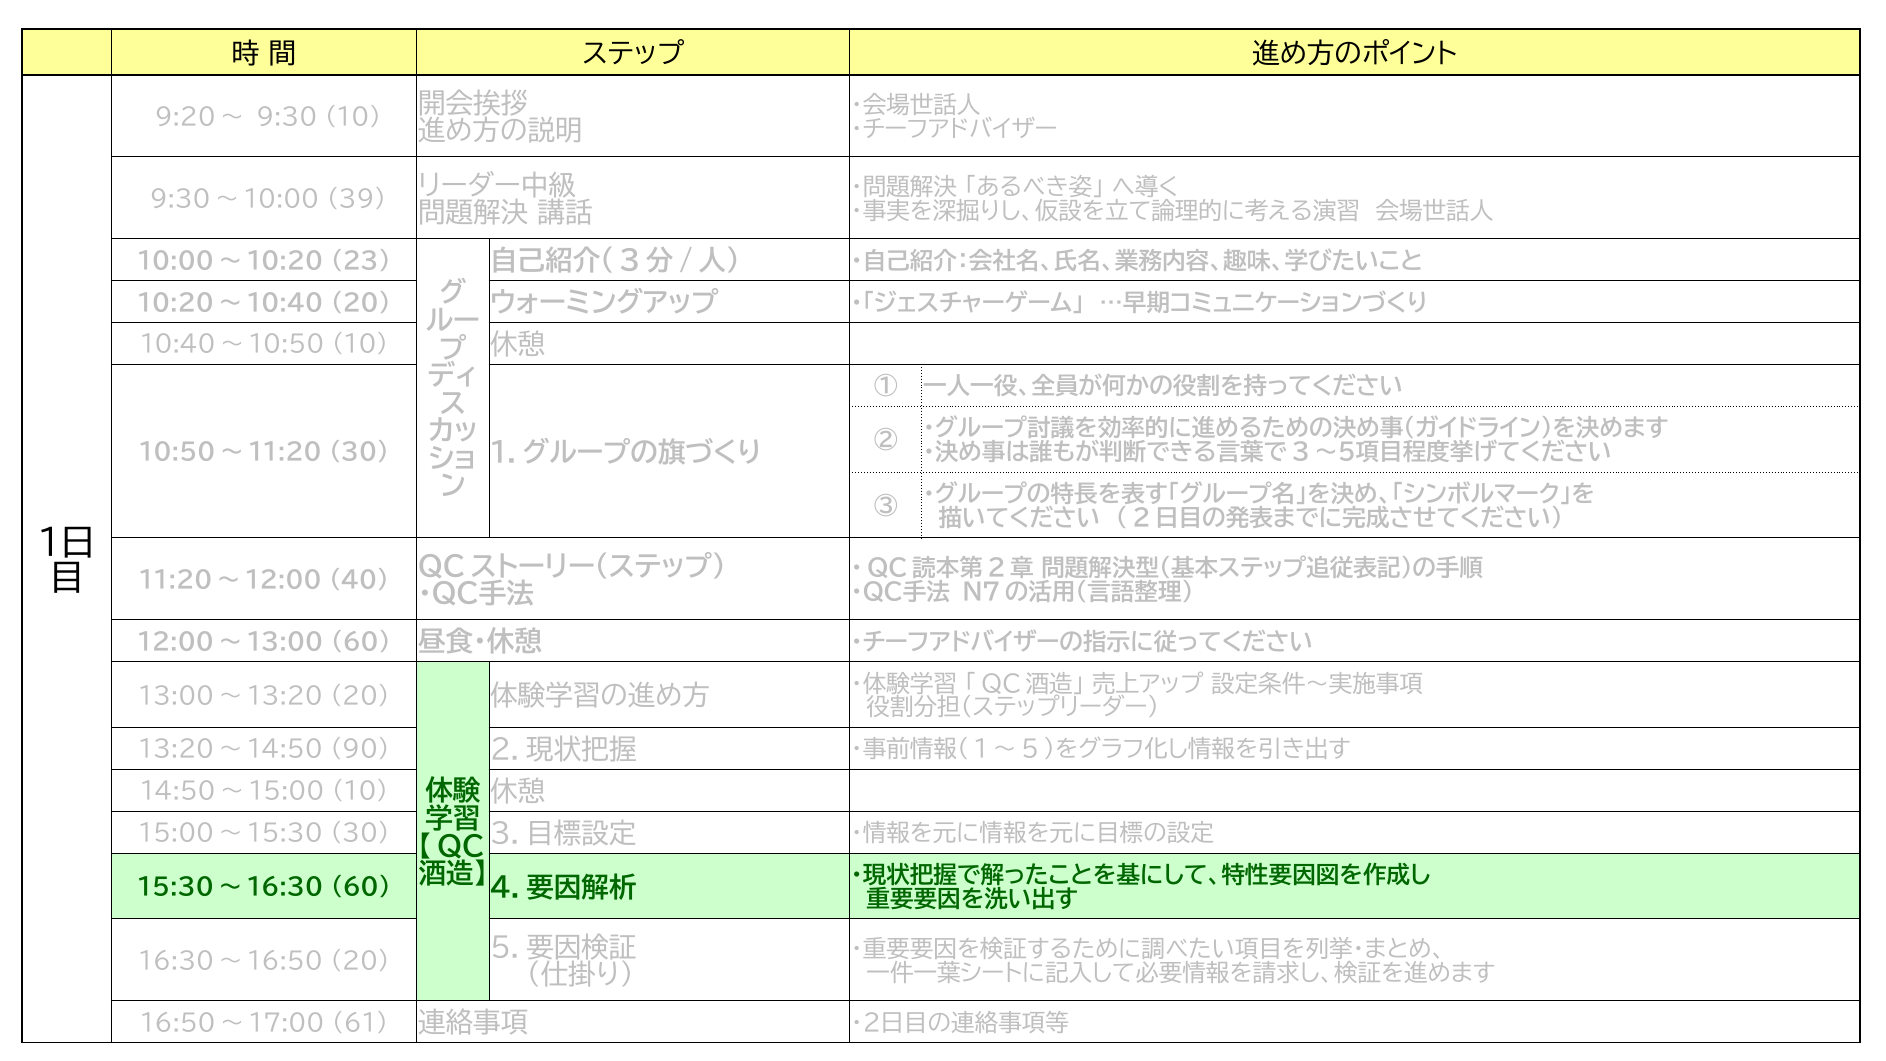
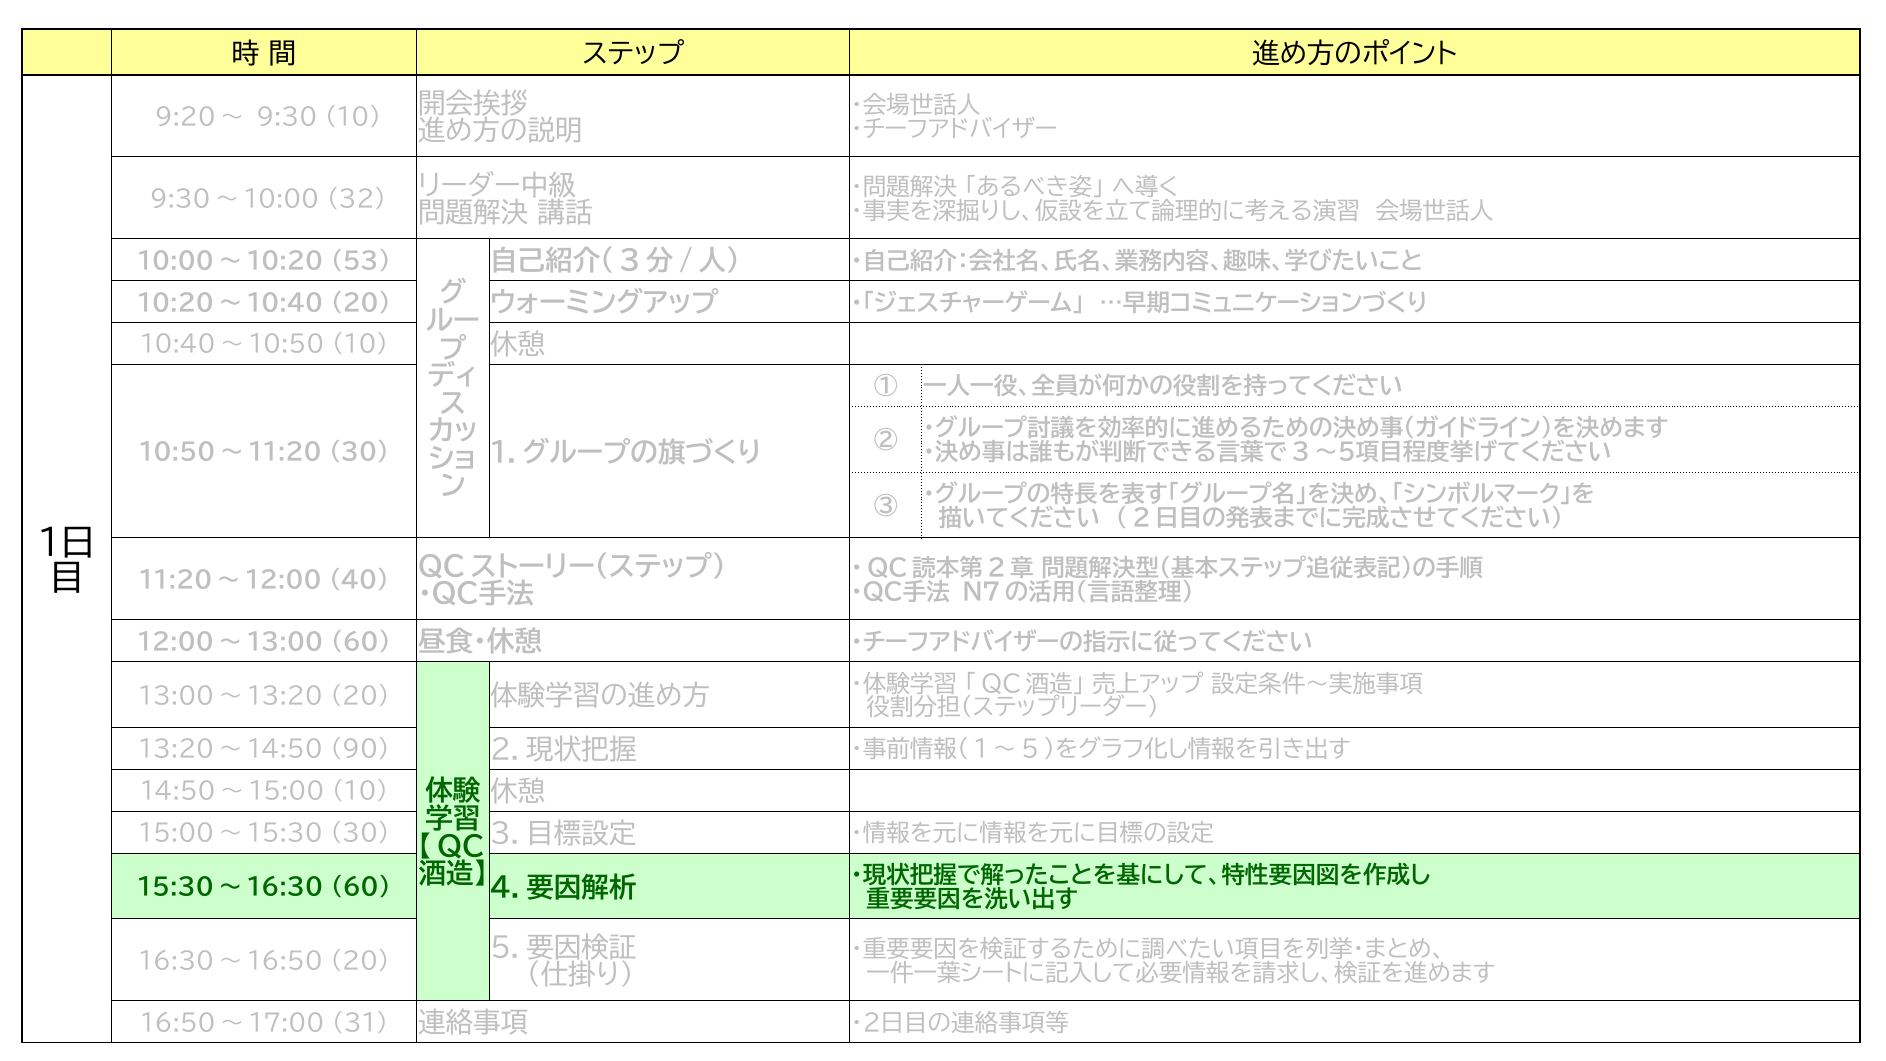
39: 39 -> 32
23: 23 -> 53
61: 61 -> 31
